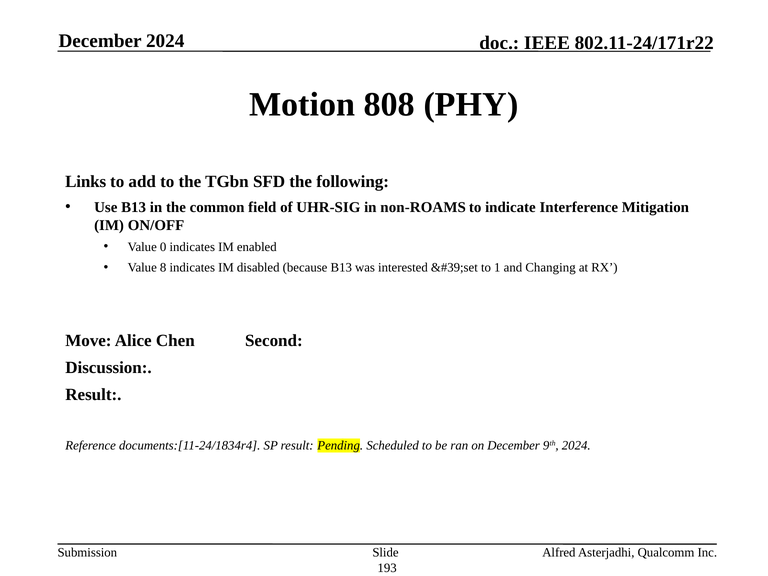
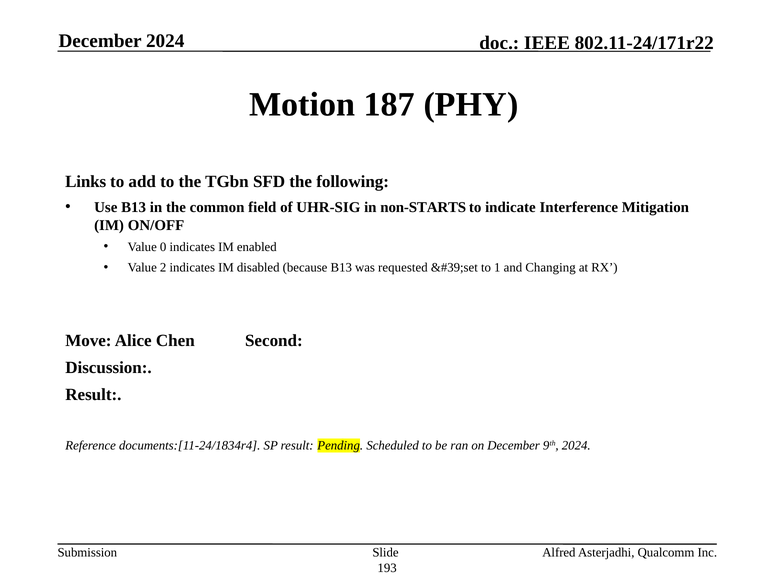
808: 808 -> 187
non-ROAMS: non-ROAMS -> non-STARTS
8: 8 -> 2
interested: interested -> requested
